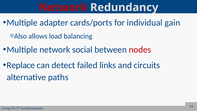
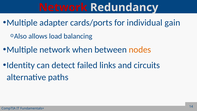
social: social -> when
nodes colour: red -> orange
Replace: Replace -> Identity
